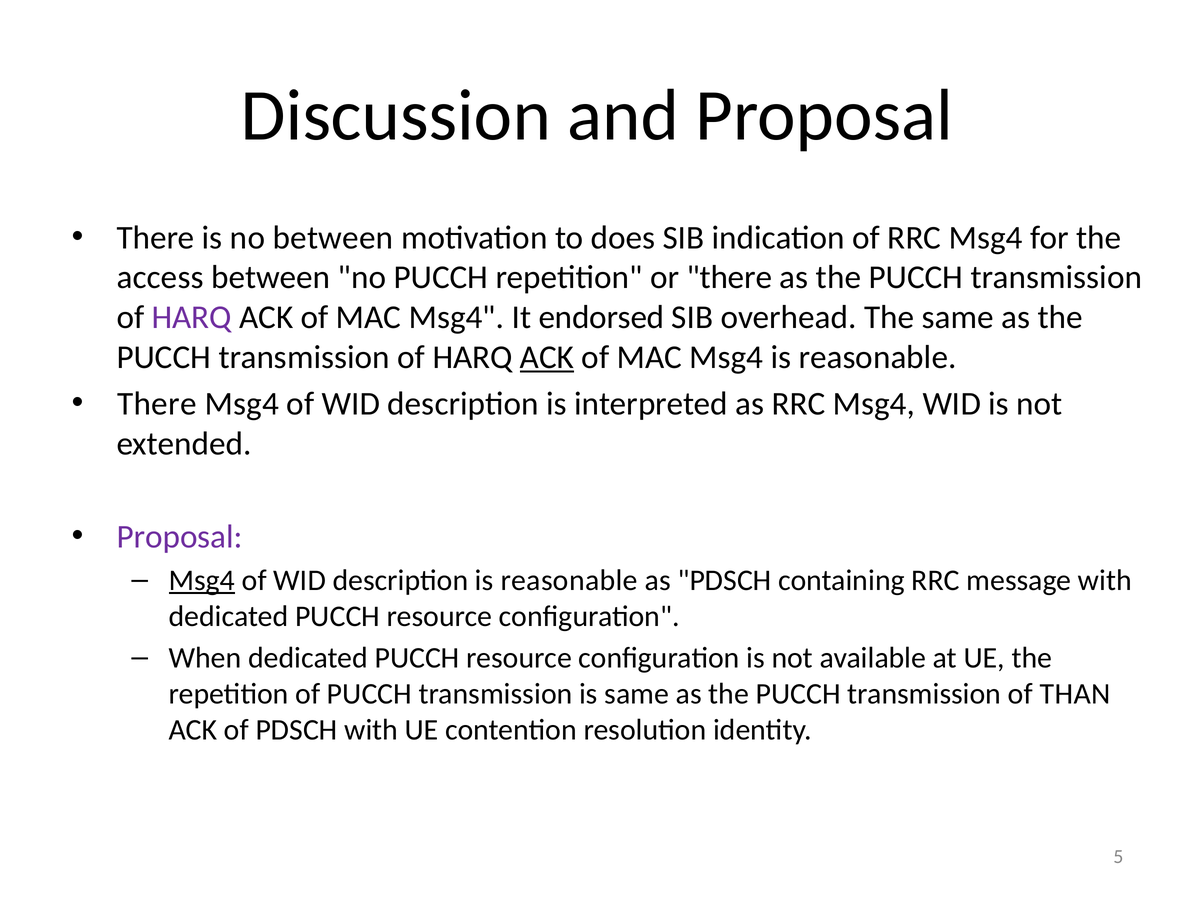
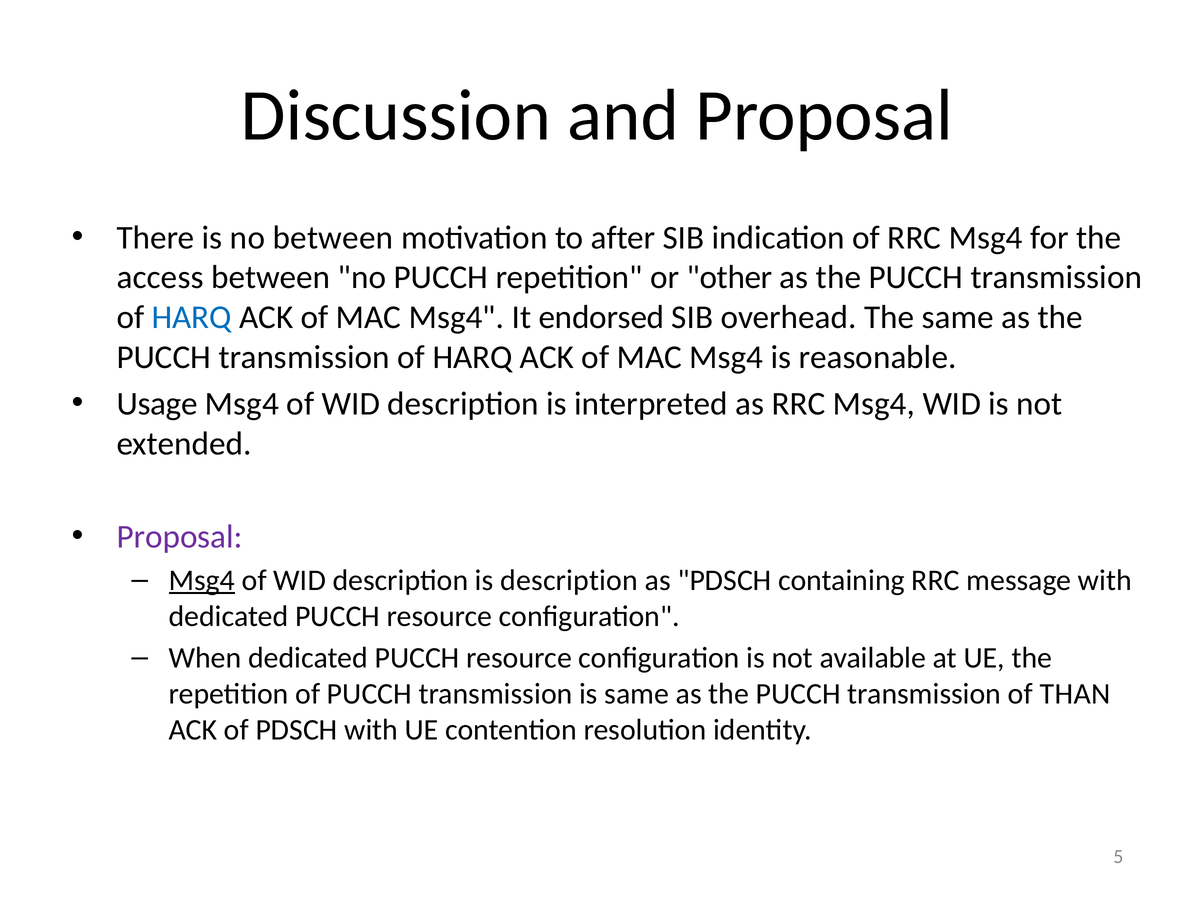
does: does -> after
or there: there -> other
HARQ at (192, 317) colour: purple -> blue
ACK at (547, 357) underline: present -> none
There at (157, 403): There -> Usage
description is reasonable: reasonable -> description
